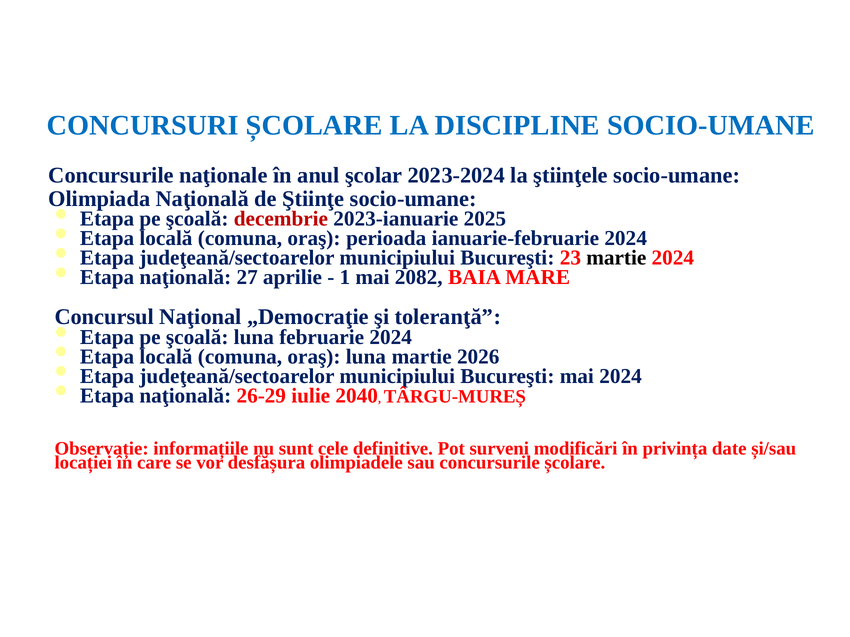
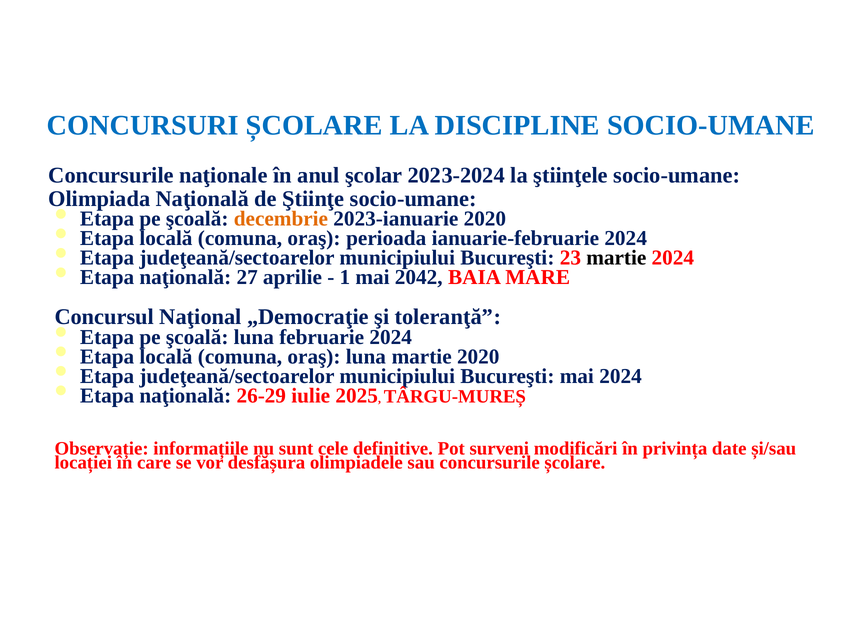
decembrie colour: red -> orange
2023-ianuarie 2025: 2025 -> 2020
2082: 2082 -> 2042
martie 2026: 2026 -> 2020
2040: 2040 -> 2025
